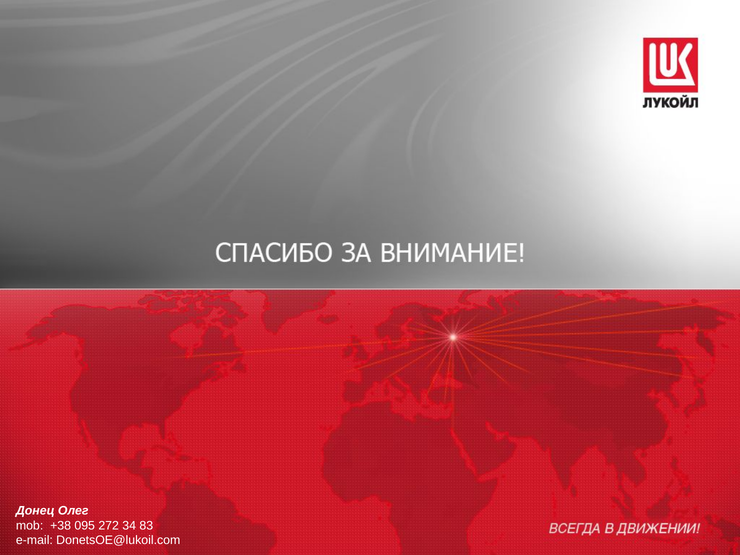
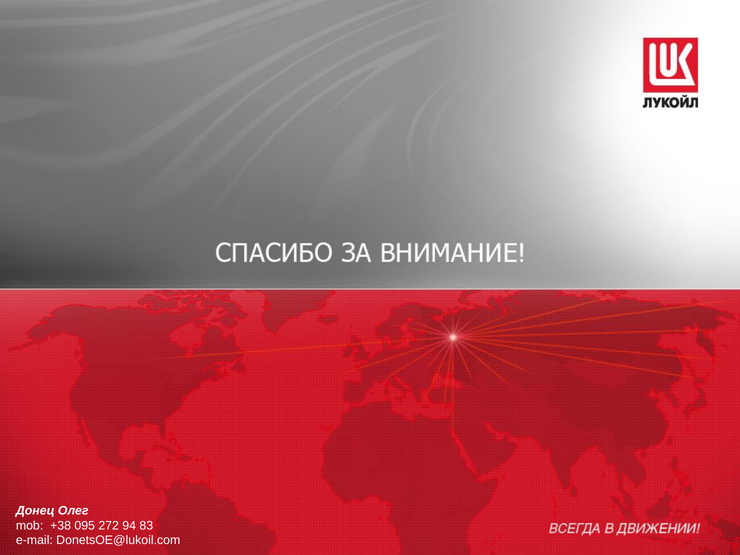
34: 34 -> 94
